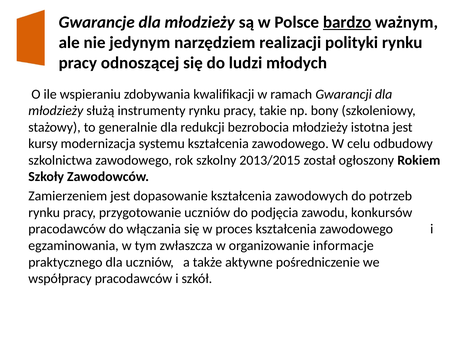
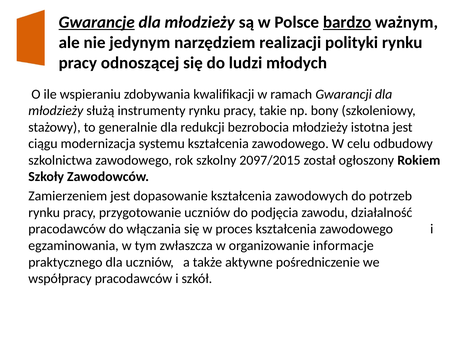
Gwarancje underline: none -> present
kursy: kursy -> ciągu
2013/2015: 2013/2015 -> 2097/2015
konkursów: konkursów -> działalność
